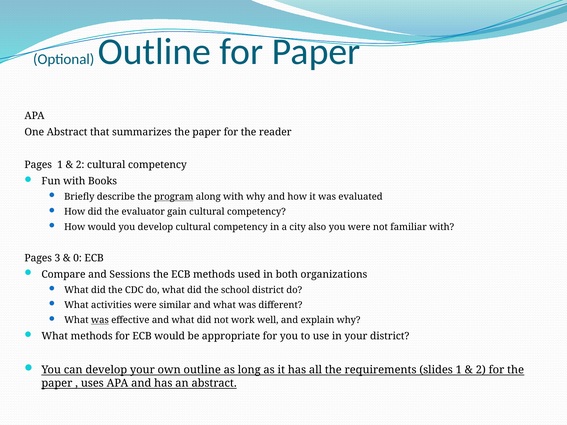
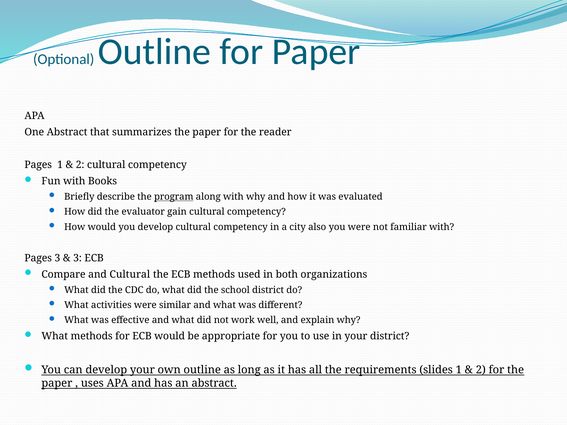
0 at (77, 258): 0 -> 3
and Sessions: Sessions -> Cultural
was at (100, 320) underline: present -> none
